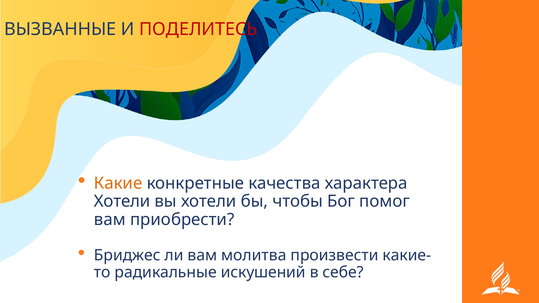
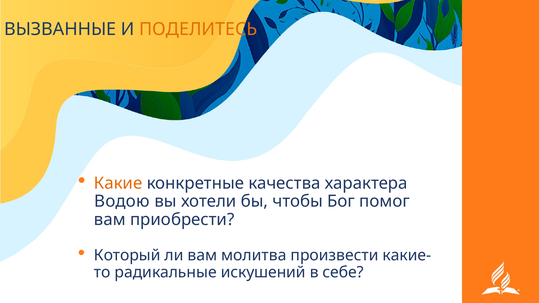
ПОДЕЛИТЕСЬ colour: red -> orange
Хотели at (122, 201): Хотели -> Водою
Бриджес: Бриджес -> Который
